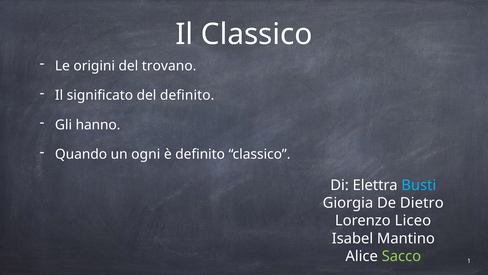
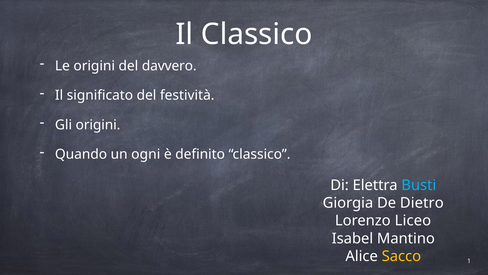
trovano: trovano -> davvero
del definito: definito -> festività
Gli hanno: hanno -> origini
Sacco colour: light green -> yellow
